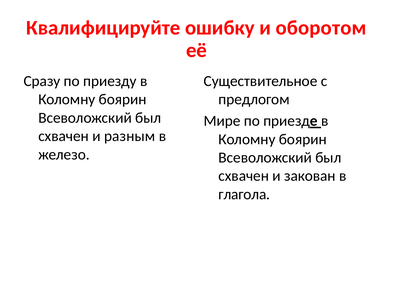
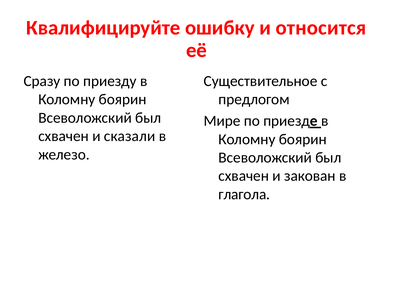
оборотом: оборотом -> относится
разным: разным -> сказали
